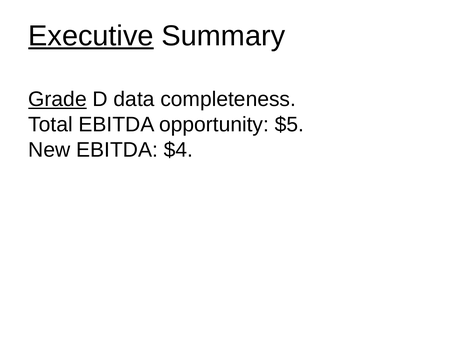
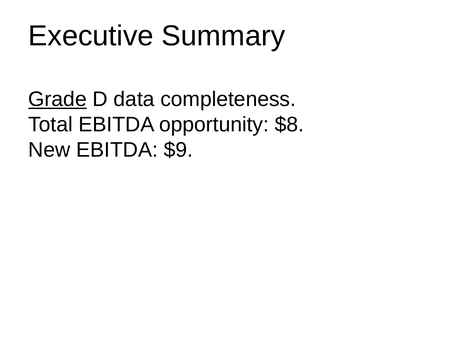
Executive underline: present -> none
$5: $5 -> $8
$4: $4 -> $9
